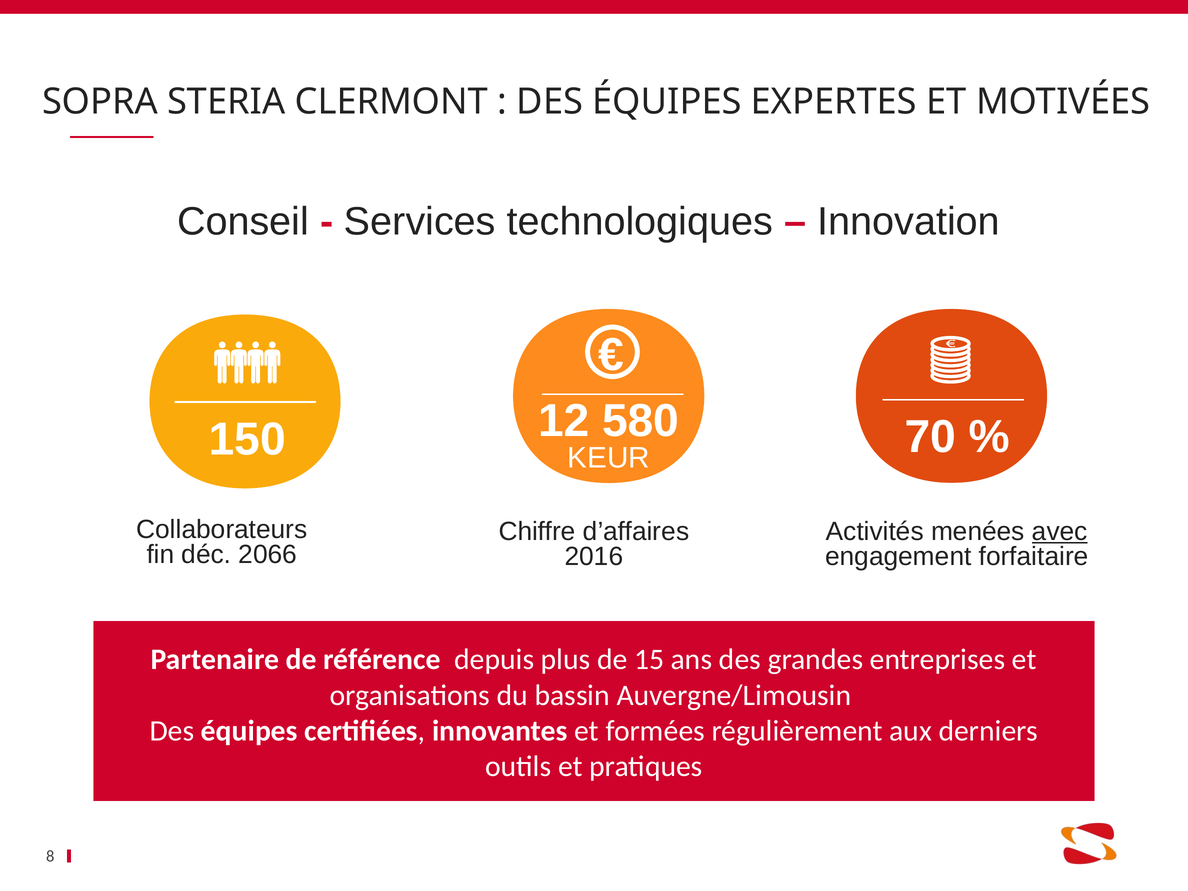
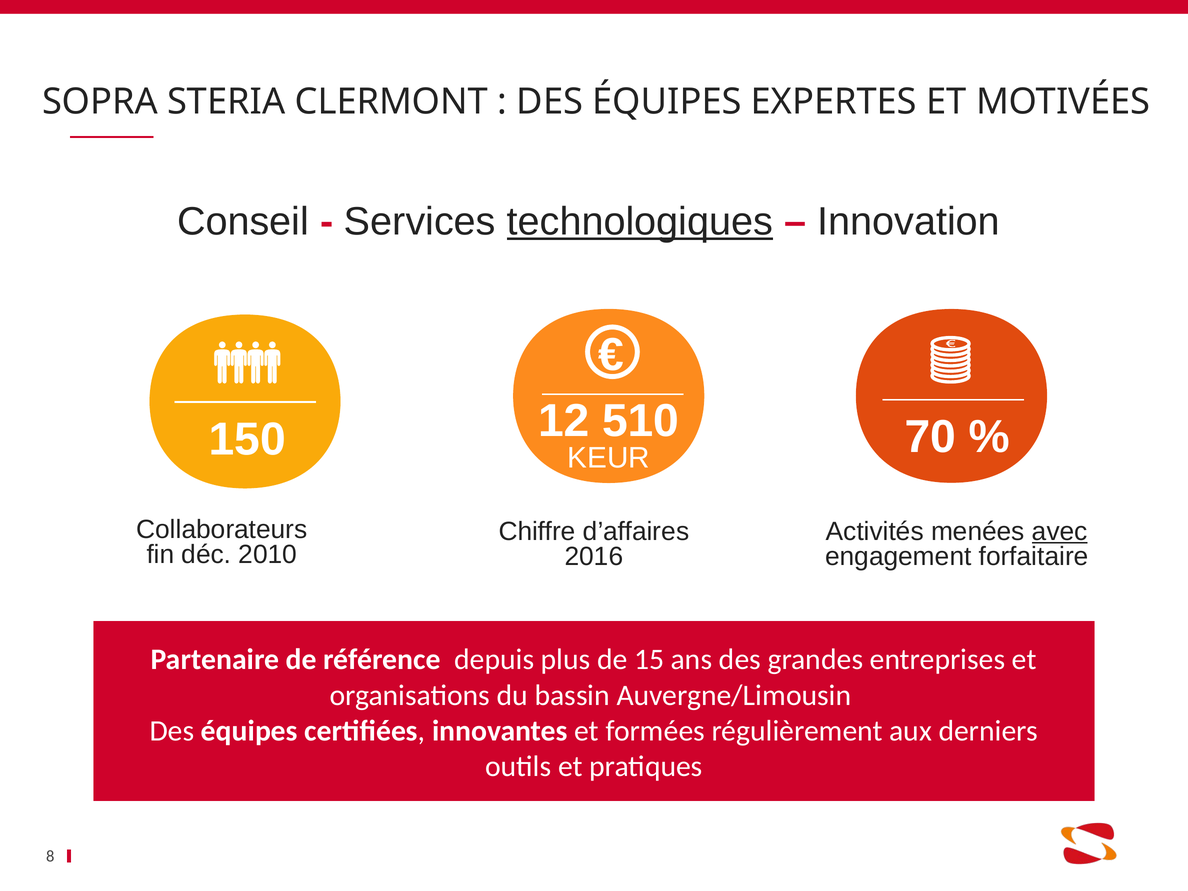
technologiques underline: none -> present
580: 580 -> 510
2066: 2066 -> 2010
